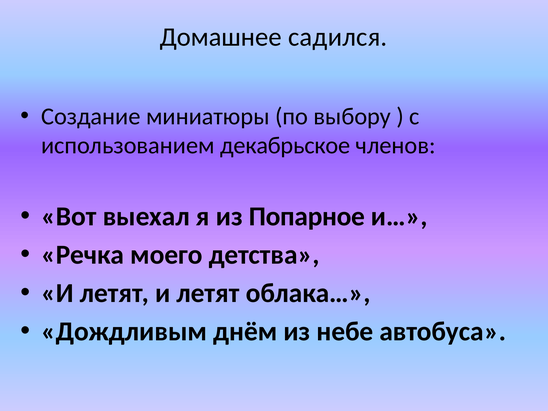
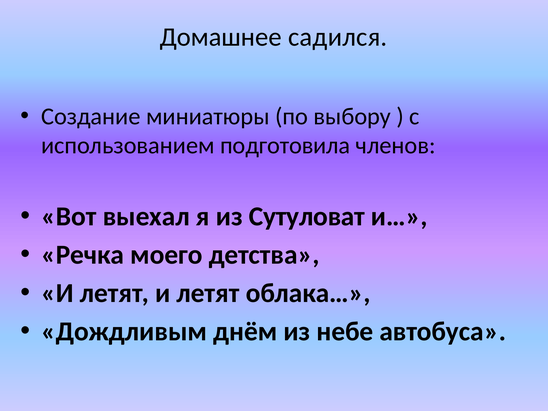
декабрьское: декабрьское -> подготовила
Попарное: Попарное -> Сутуловат
